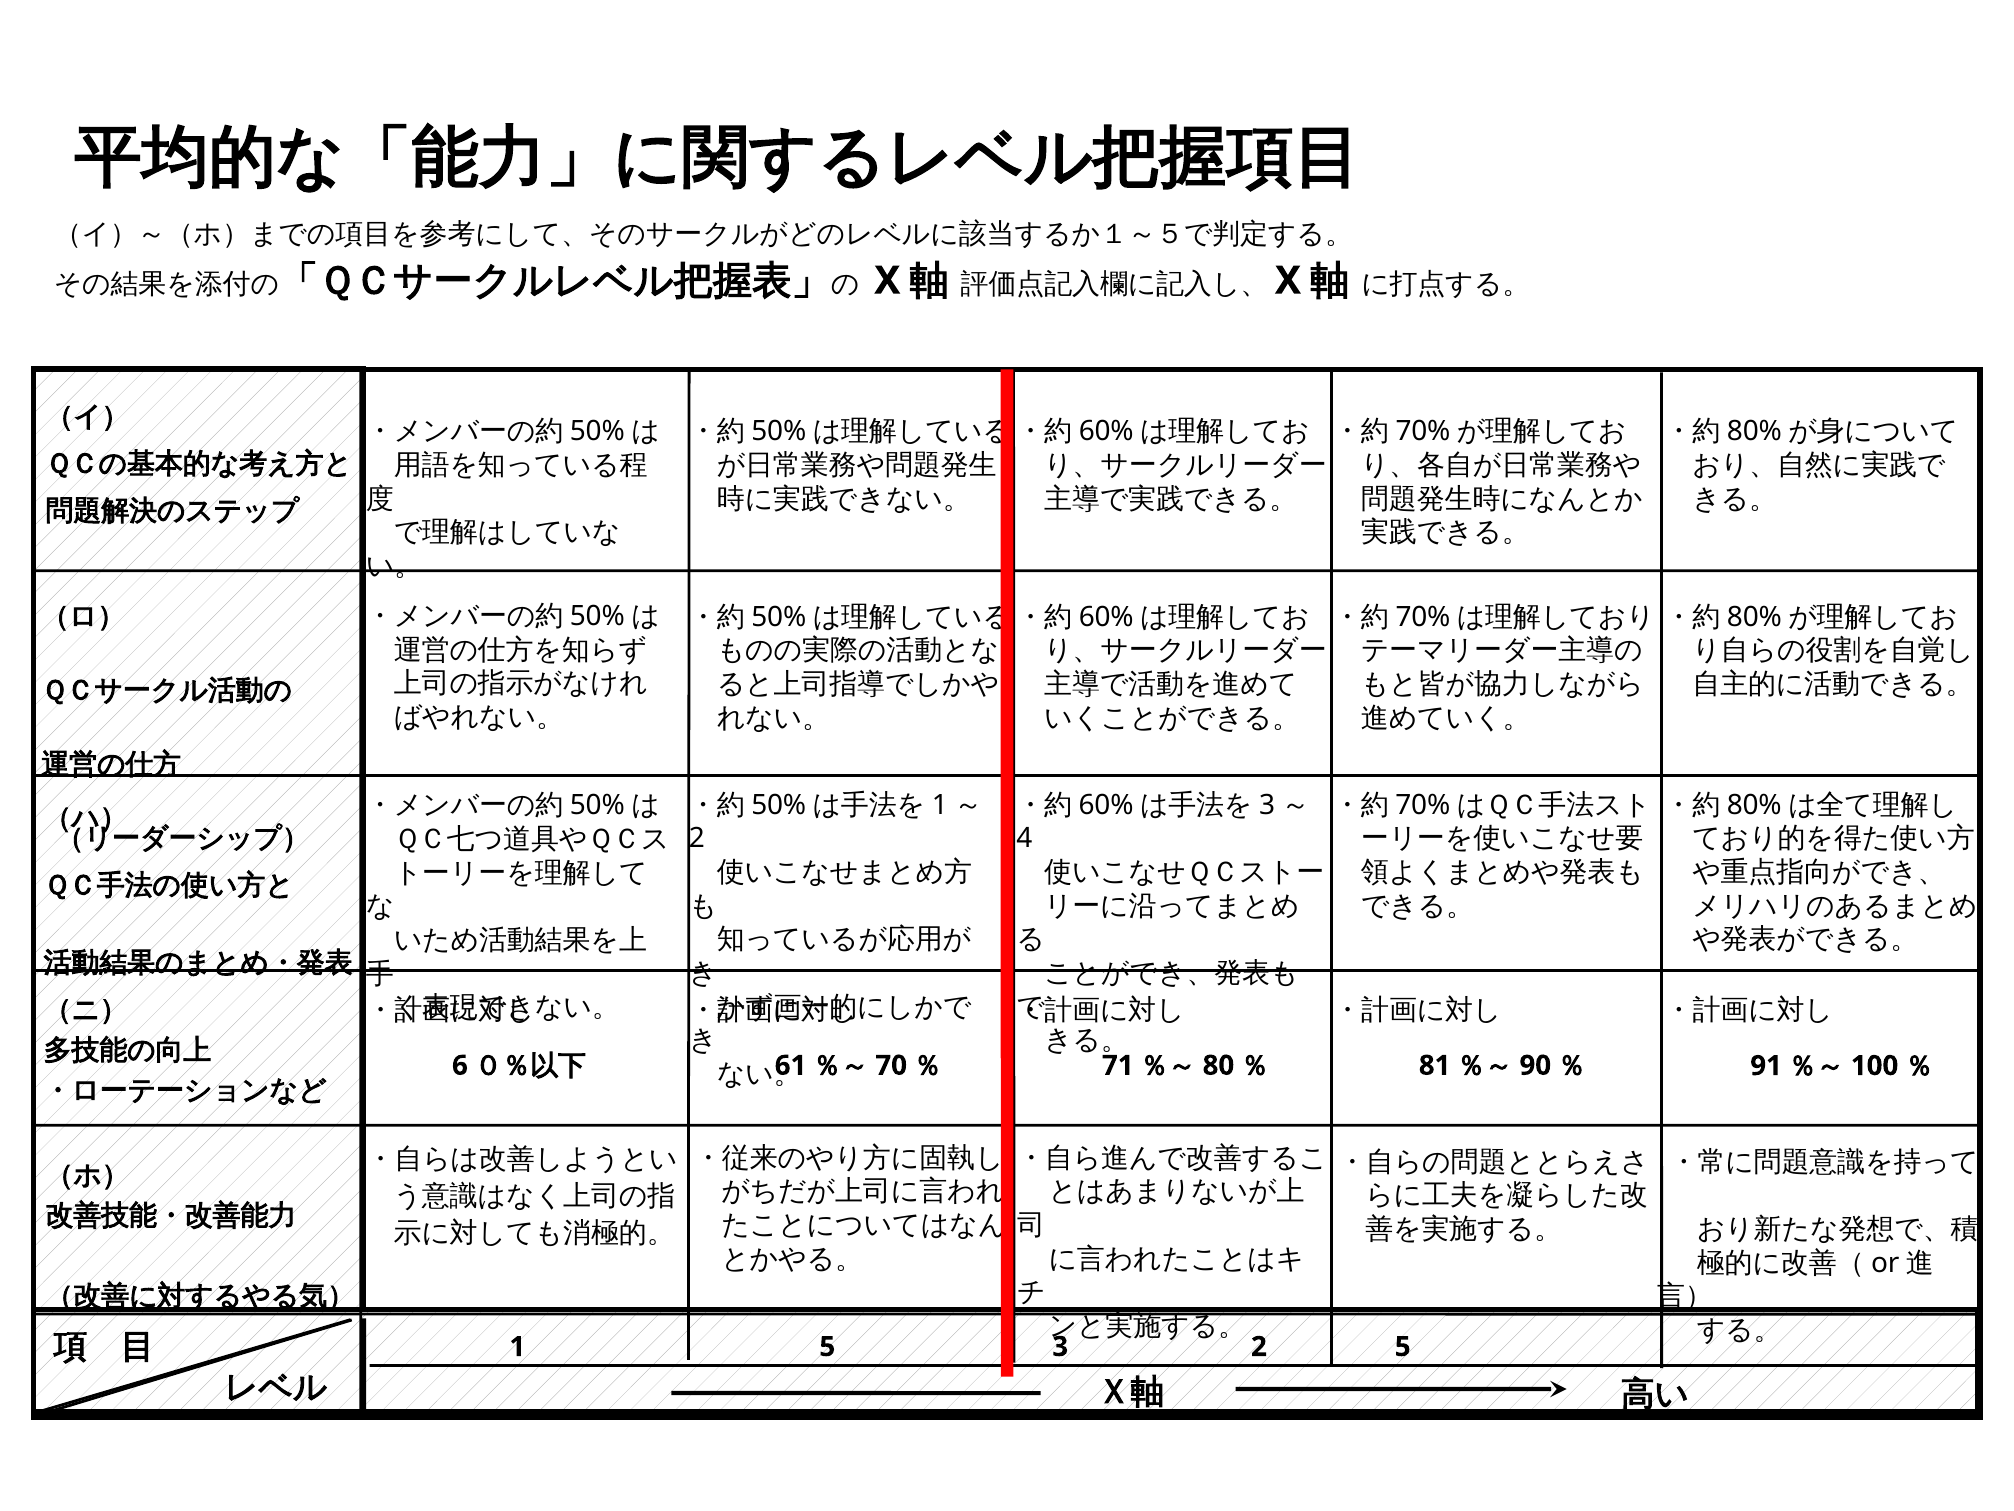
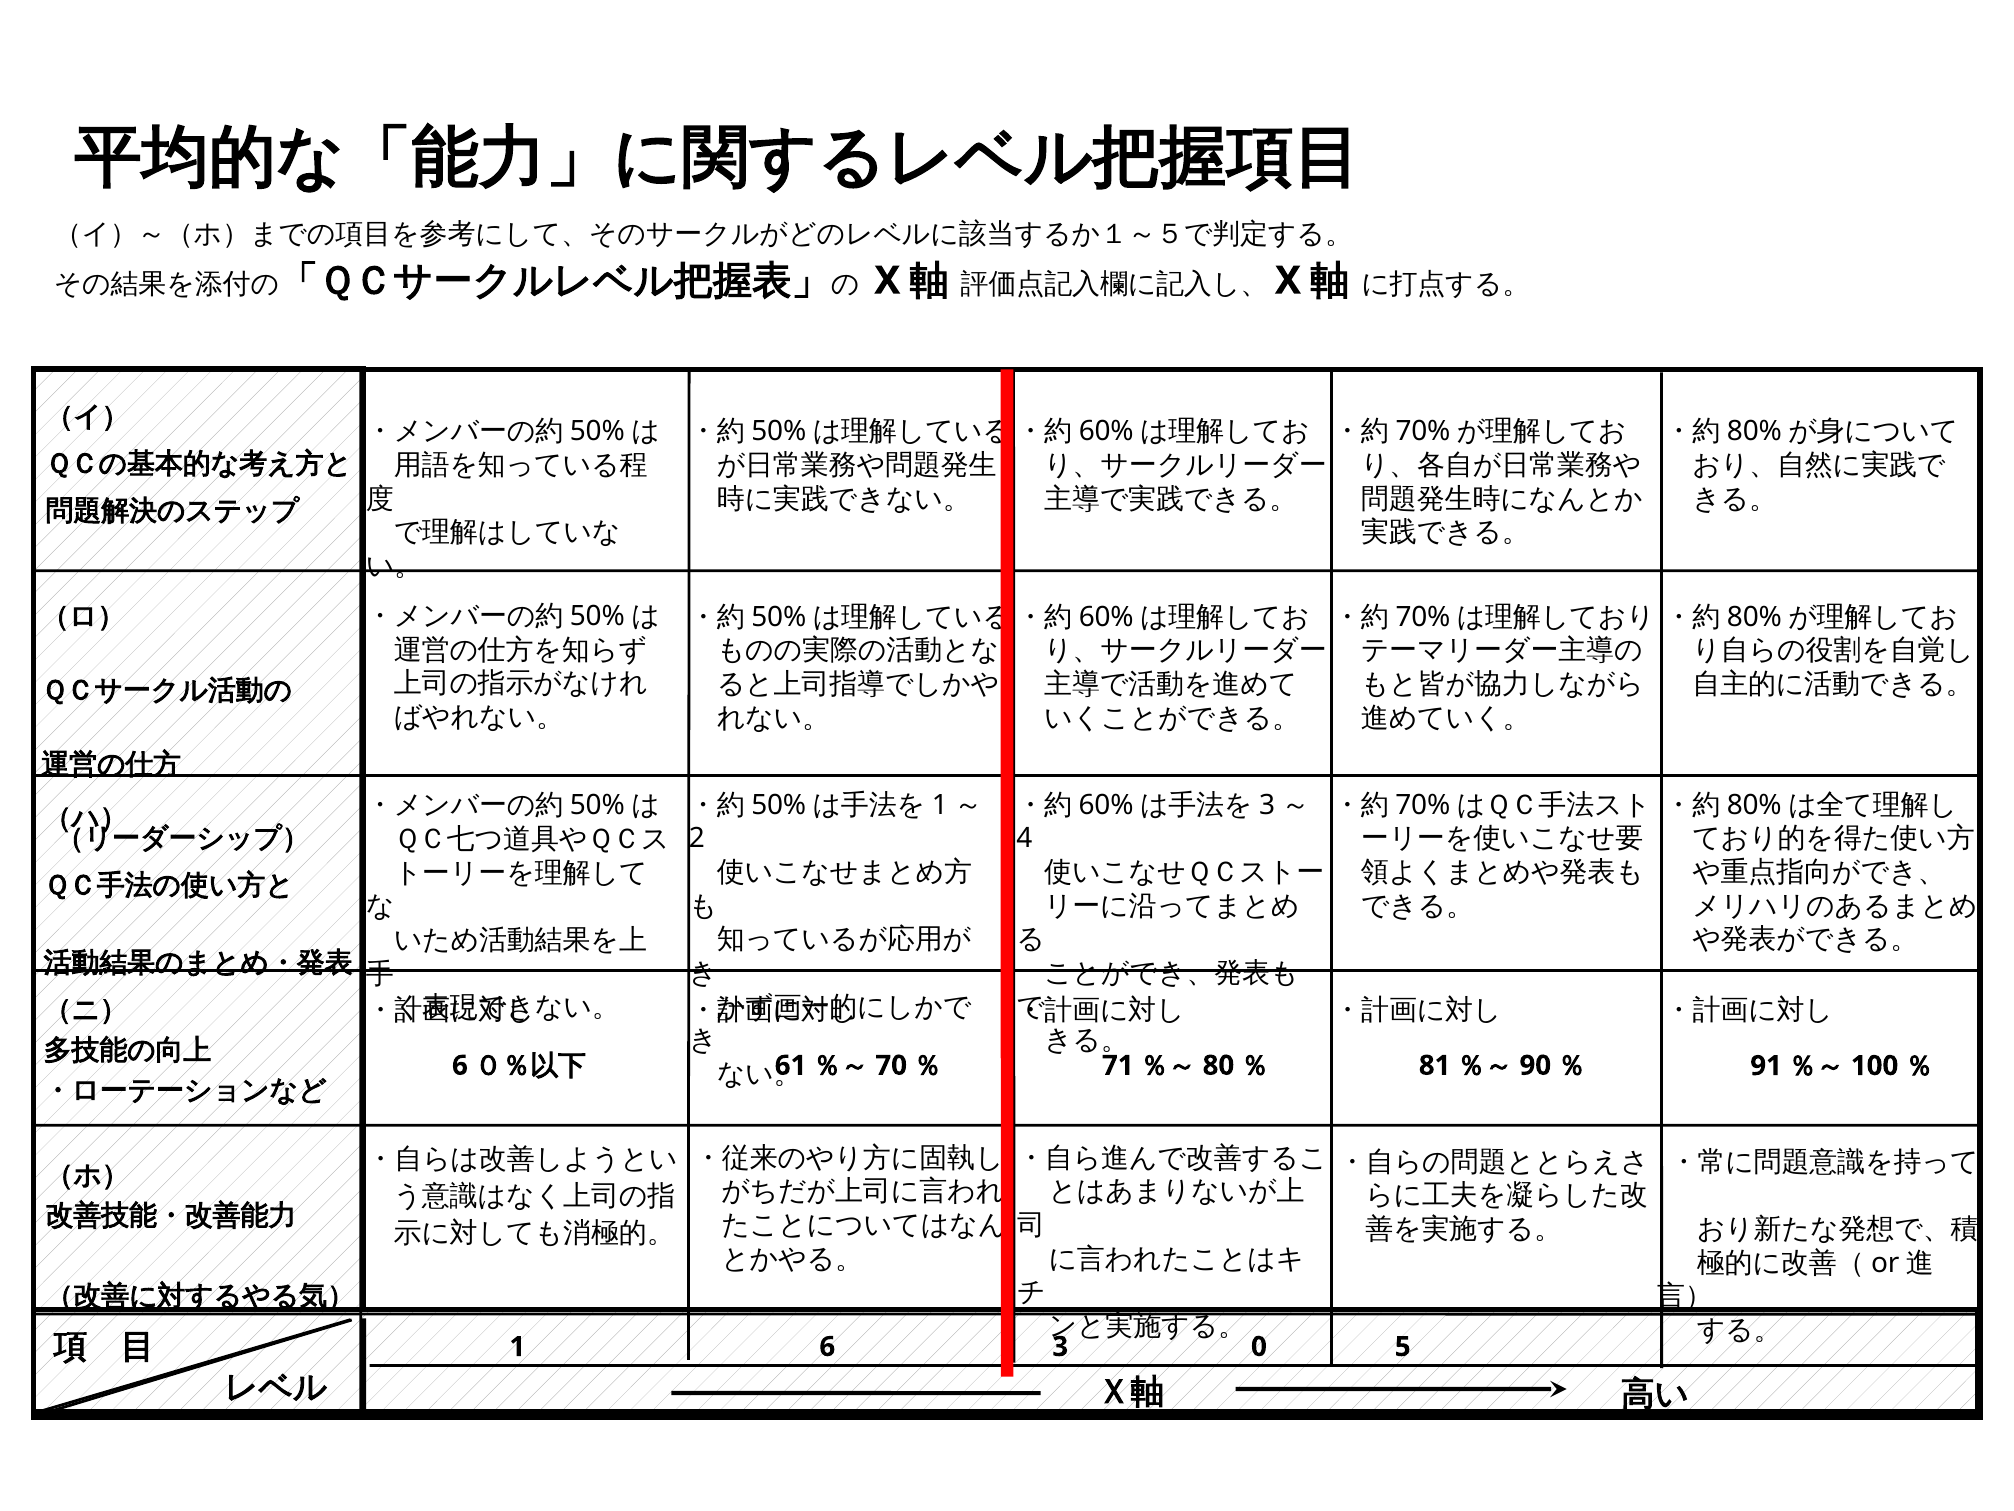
1 5: 5 -> 6
3 2: 2 -> 0
